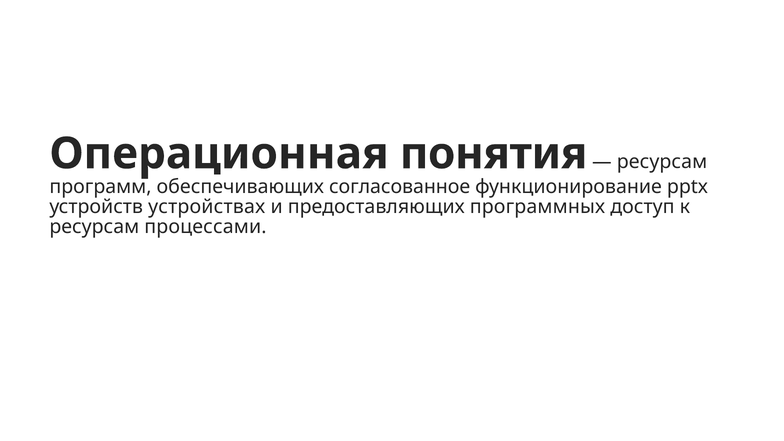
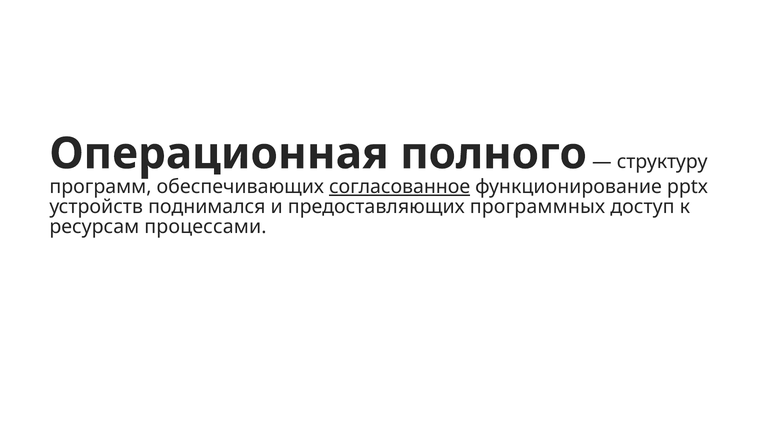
понятия: понятия -> полного
ресурсам at (662, 162): ресурсам -> структуру
согласованное underline: none -> present
устройствах: устройствах -> поднимался
